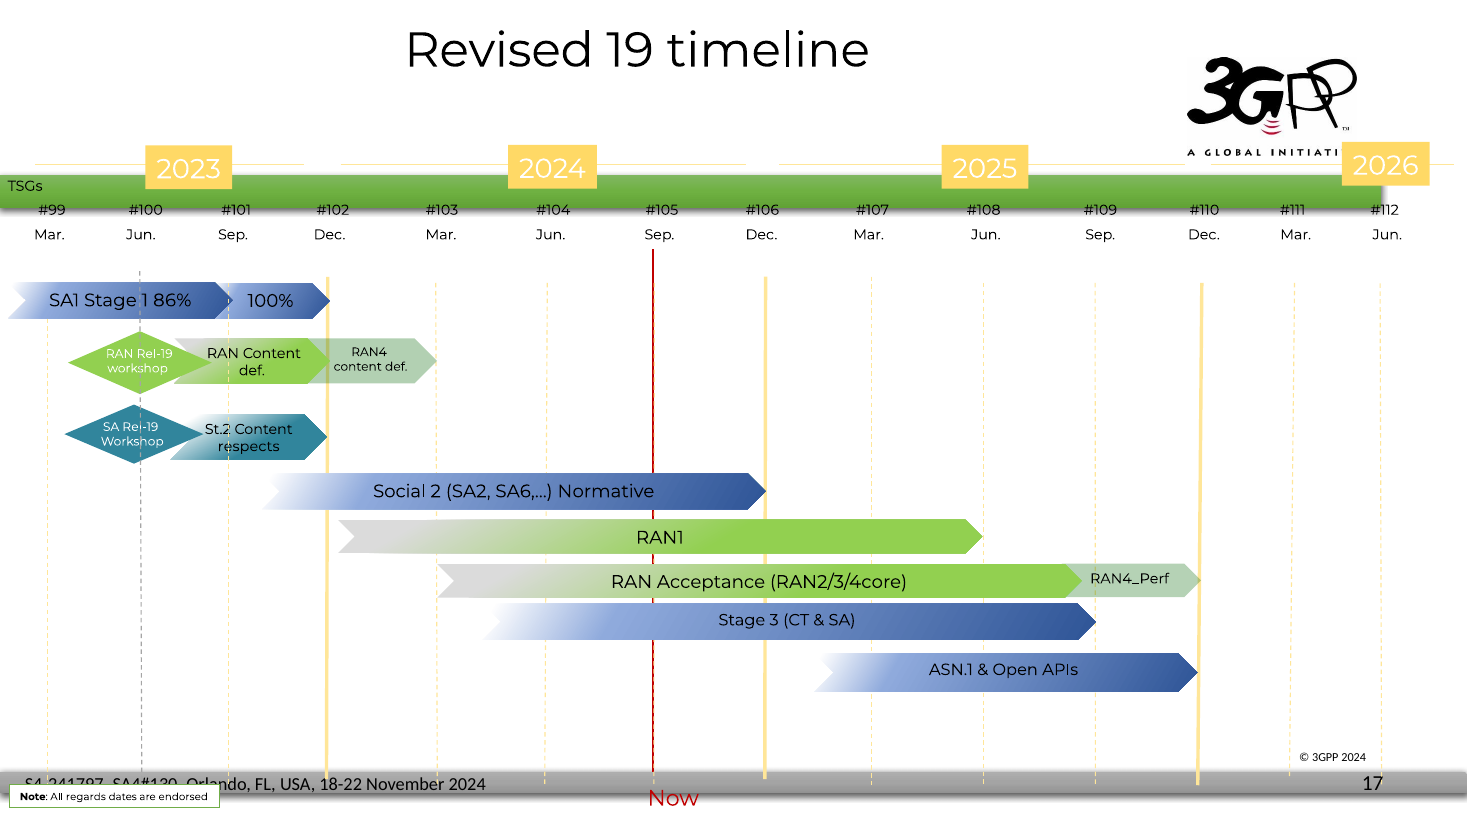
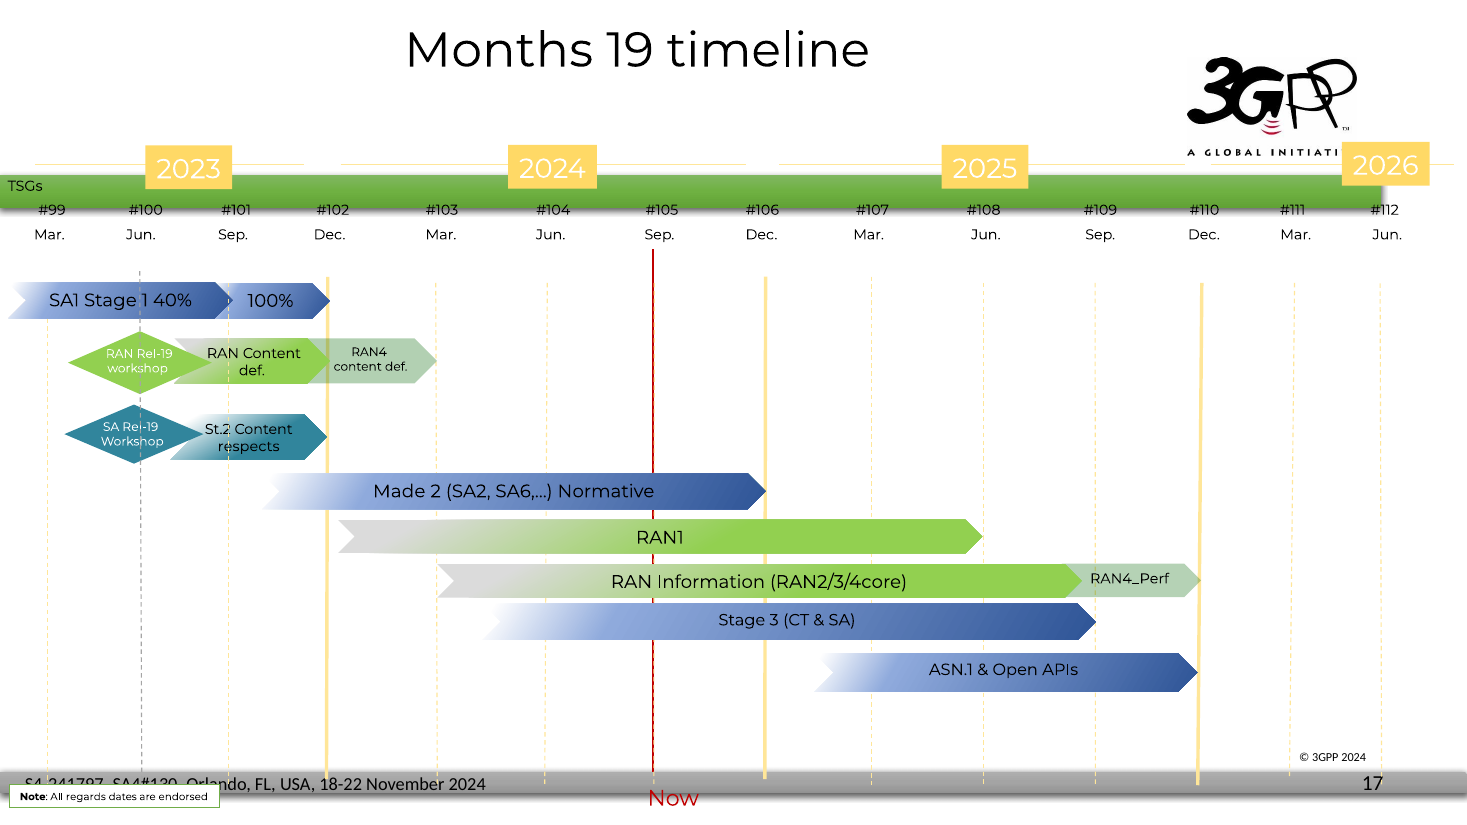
Revised: Revised -> Months
86%: 86% -> 40%
Social: Social -> Made
Acceptance: Acceptance -> Information
